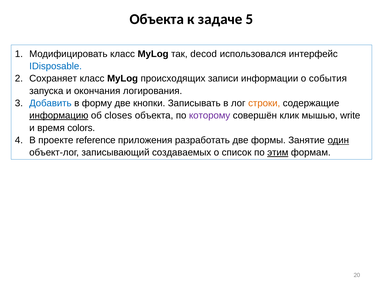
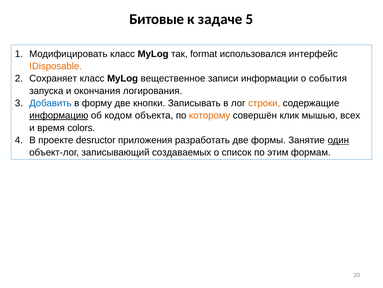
Объекта at (157, 19): Объекта -> Битовые
decod: decod -> format
IDisposable colour: blue -> orange
происходящих: происходящих -> вещественное
closes: closes -> кодом
которому colour: purple -> orange
write: write -> всех
reference: reference -> desructor
этим underline: present -> none
